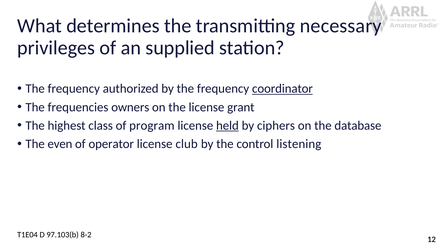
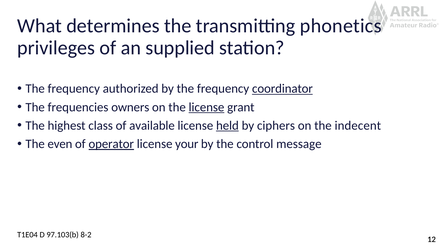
necessary: necessary -> phonetics
license at (206, 107) underline: none -> present
program: program -> available
database: database -> indecent
operator underline: none -> present
club: club -> your
listening: listening -> message
